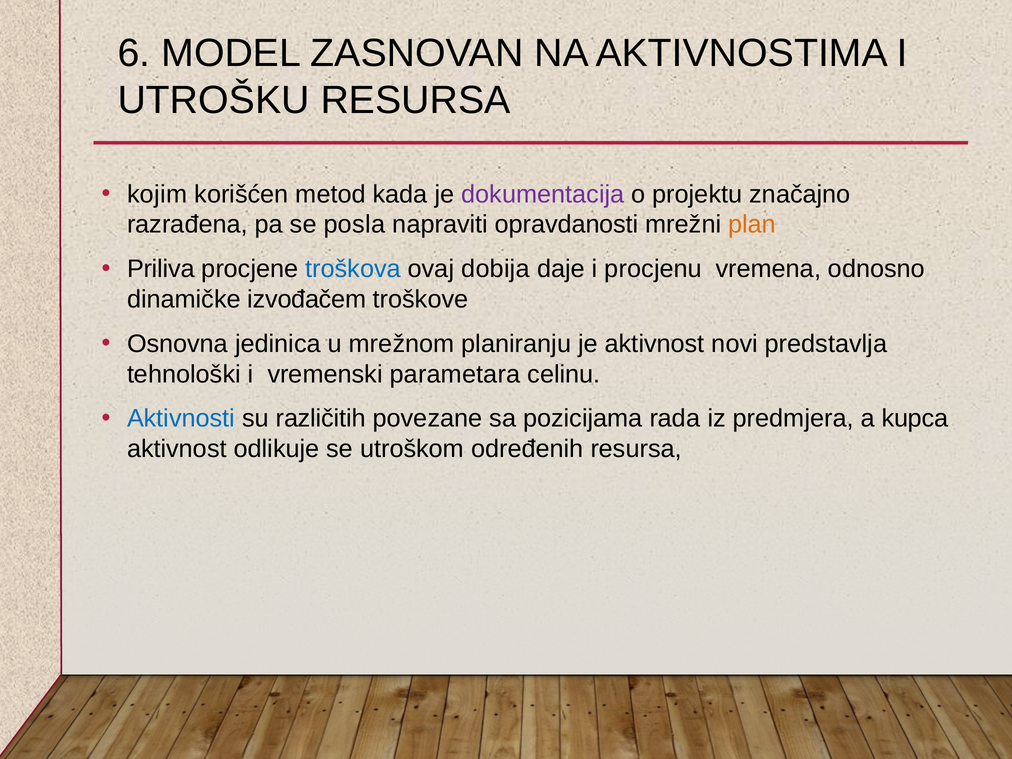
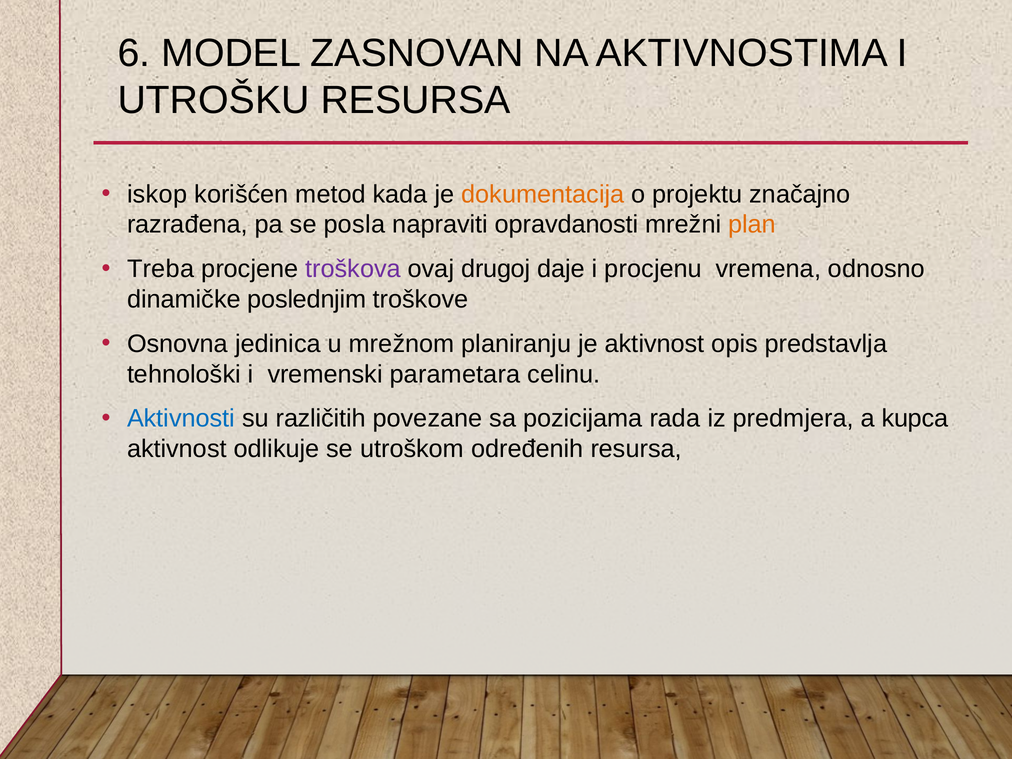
kojim: kojim -> iskop
dokumentacija colour: purple -> orange
Priliva: Priliva -> Treba
troškova colour: blue -> purple
dobija: dobija -> drugoj
izvođačem: izvođačem -> poslednjim
novi: novi -> opis
